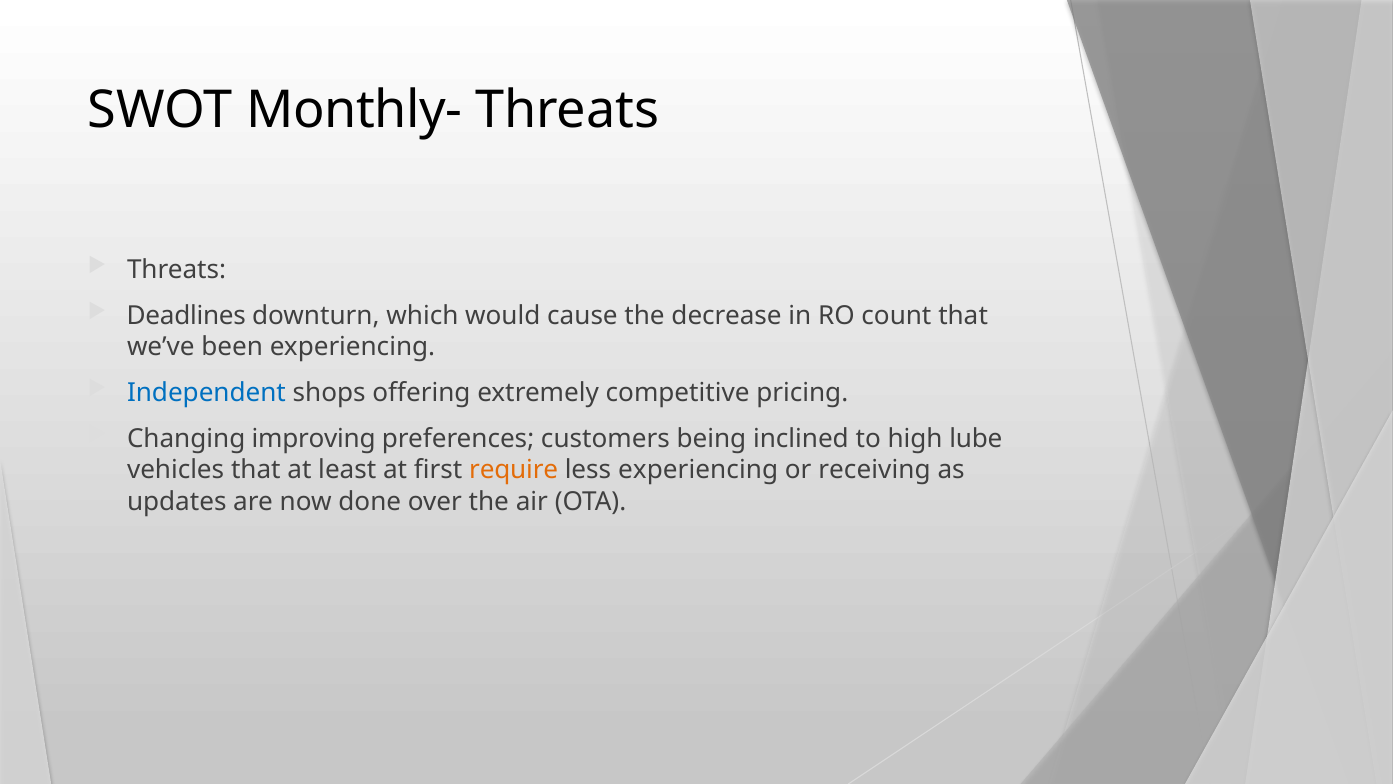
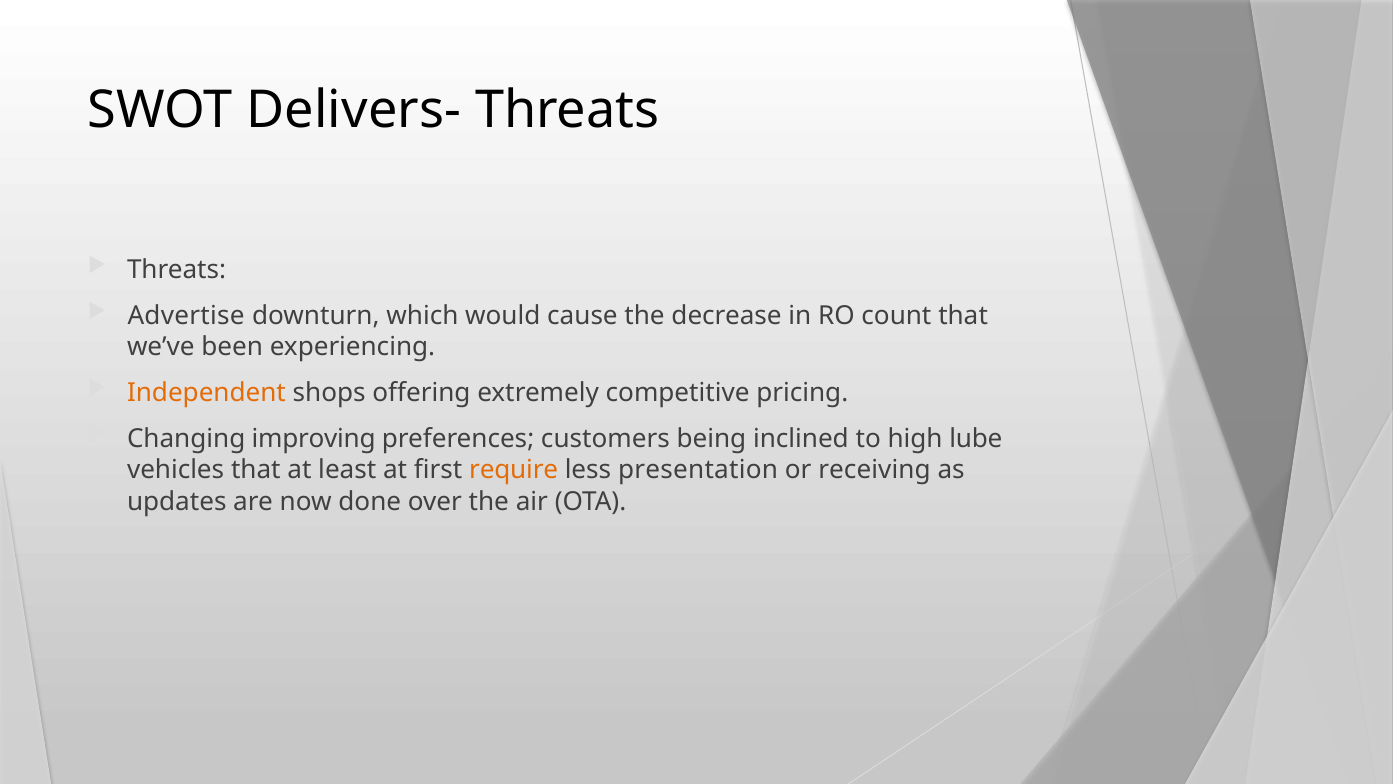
Monthly-: Monthly- -> Delivers-
Deadlines: Deadlines -> Advertise
Independent colour: blue -> orange
less experiencing: experiencing -> presentation
